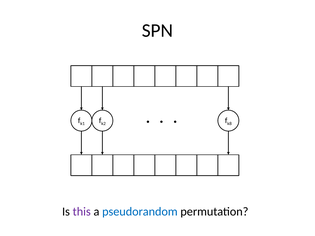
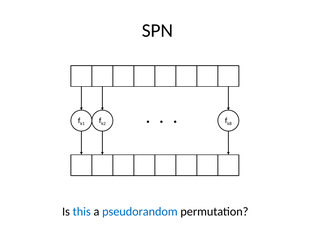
this colour: purple -> blue
